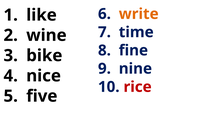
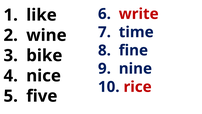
write colour: orange -> red
